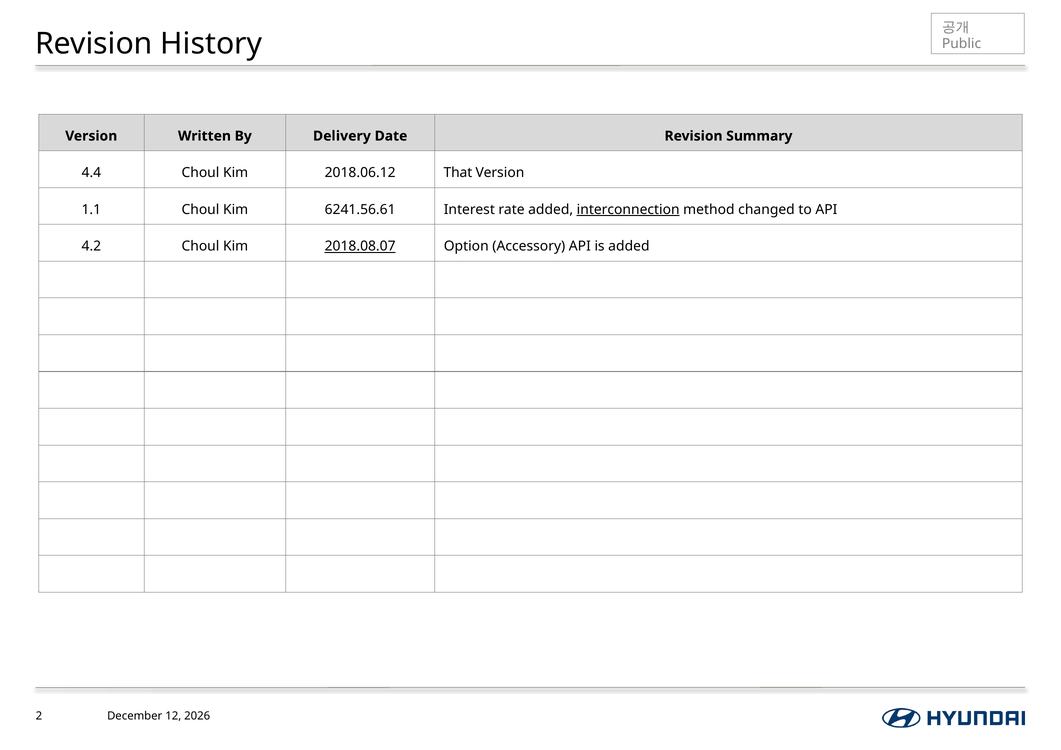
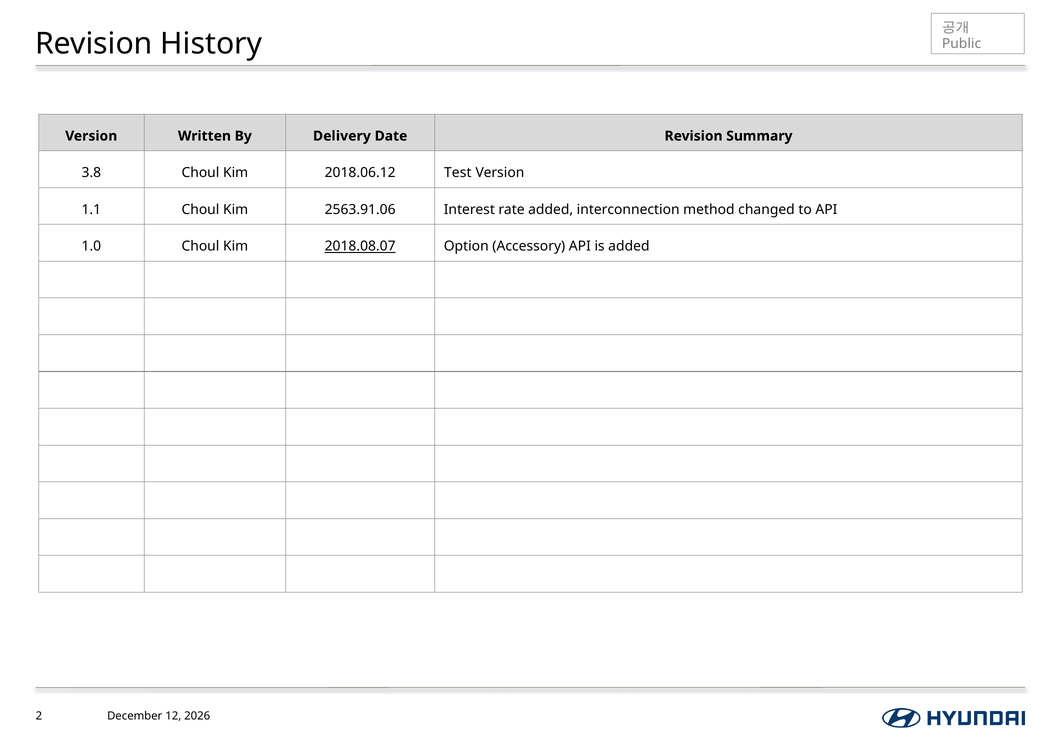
4.4: 4.4 -> 3.8
That: That -> Test
6241.56.61: 6241.56.61 -> 2563.91.06
interconnection underline: present -> none
4.2: 4.2 -> 1.0
